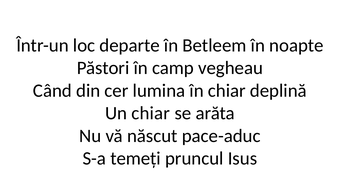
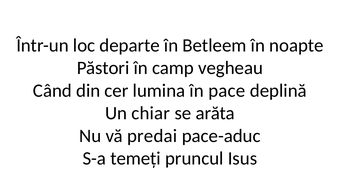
în chiar: chiar -> pace
născut: născut -> predai
